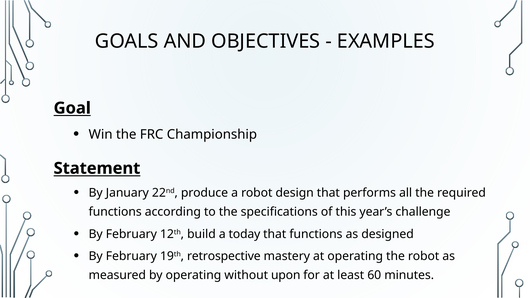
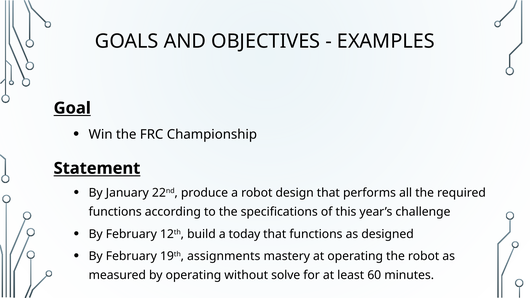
retrospective: retrospective -> assignments
upon: upon -> solve
